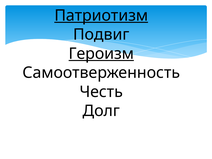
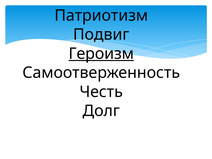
Патриотизм underline: present -> none
